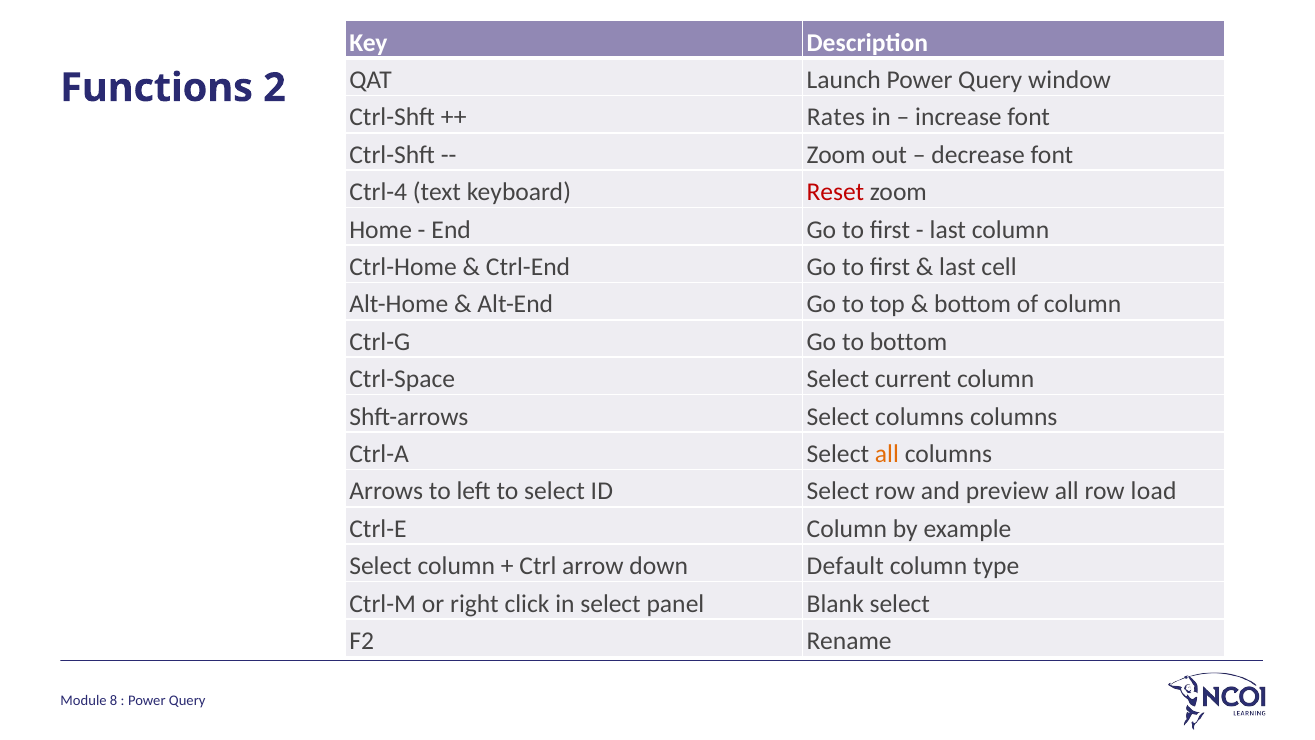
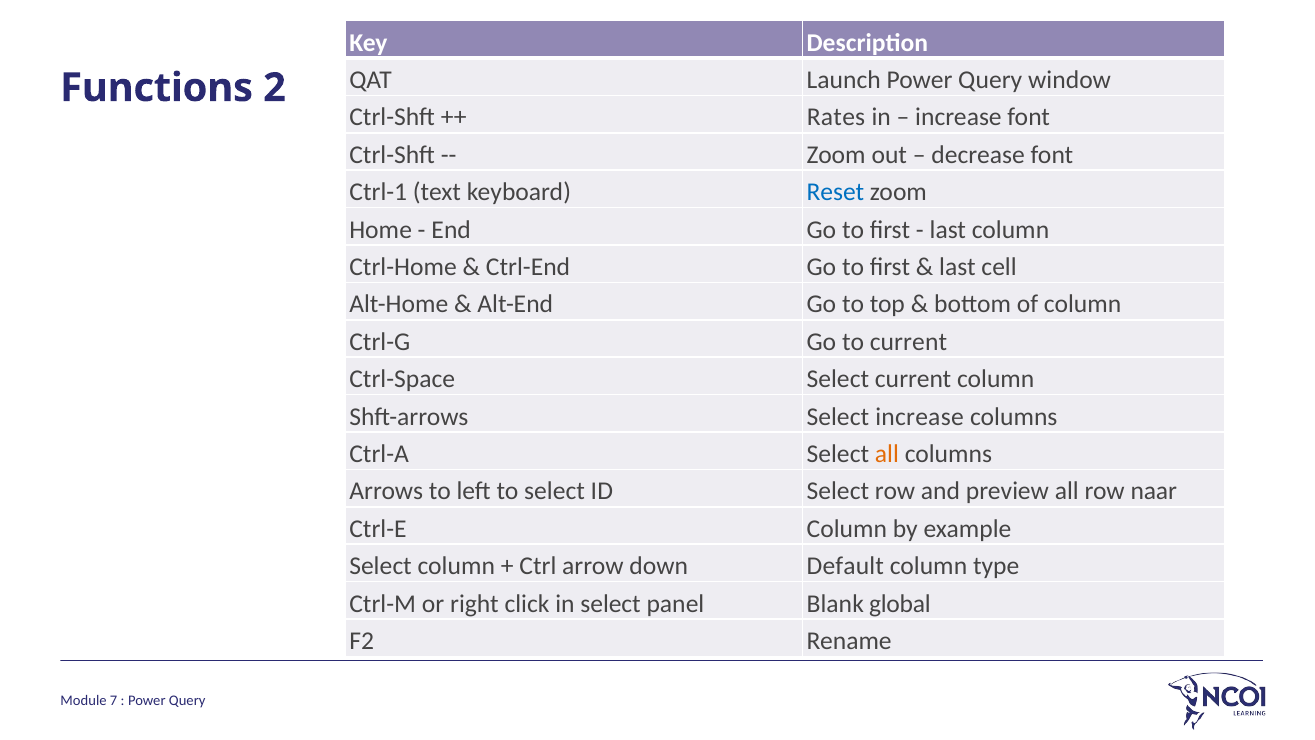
Ctrl-4: Ctrl-4 -> Ctrl-1
Reset colour: red -> blue
to bottom: bottom -> current
Select columns: columns -> increase
load: load -> naar
Blank select: select -> global
8: 8 -> 7
